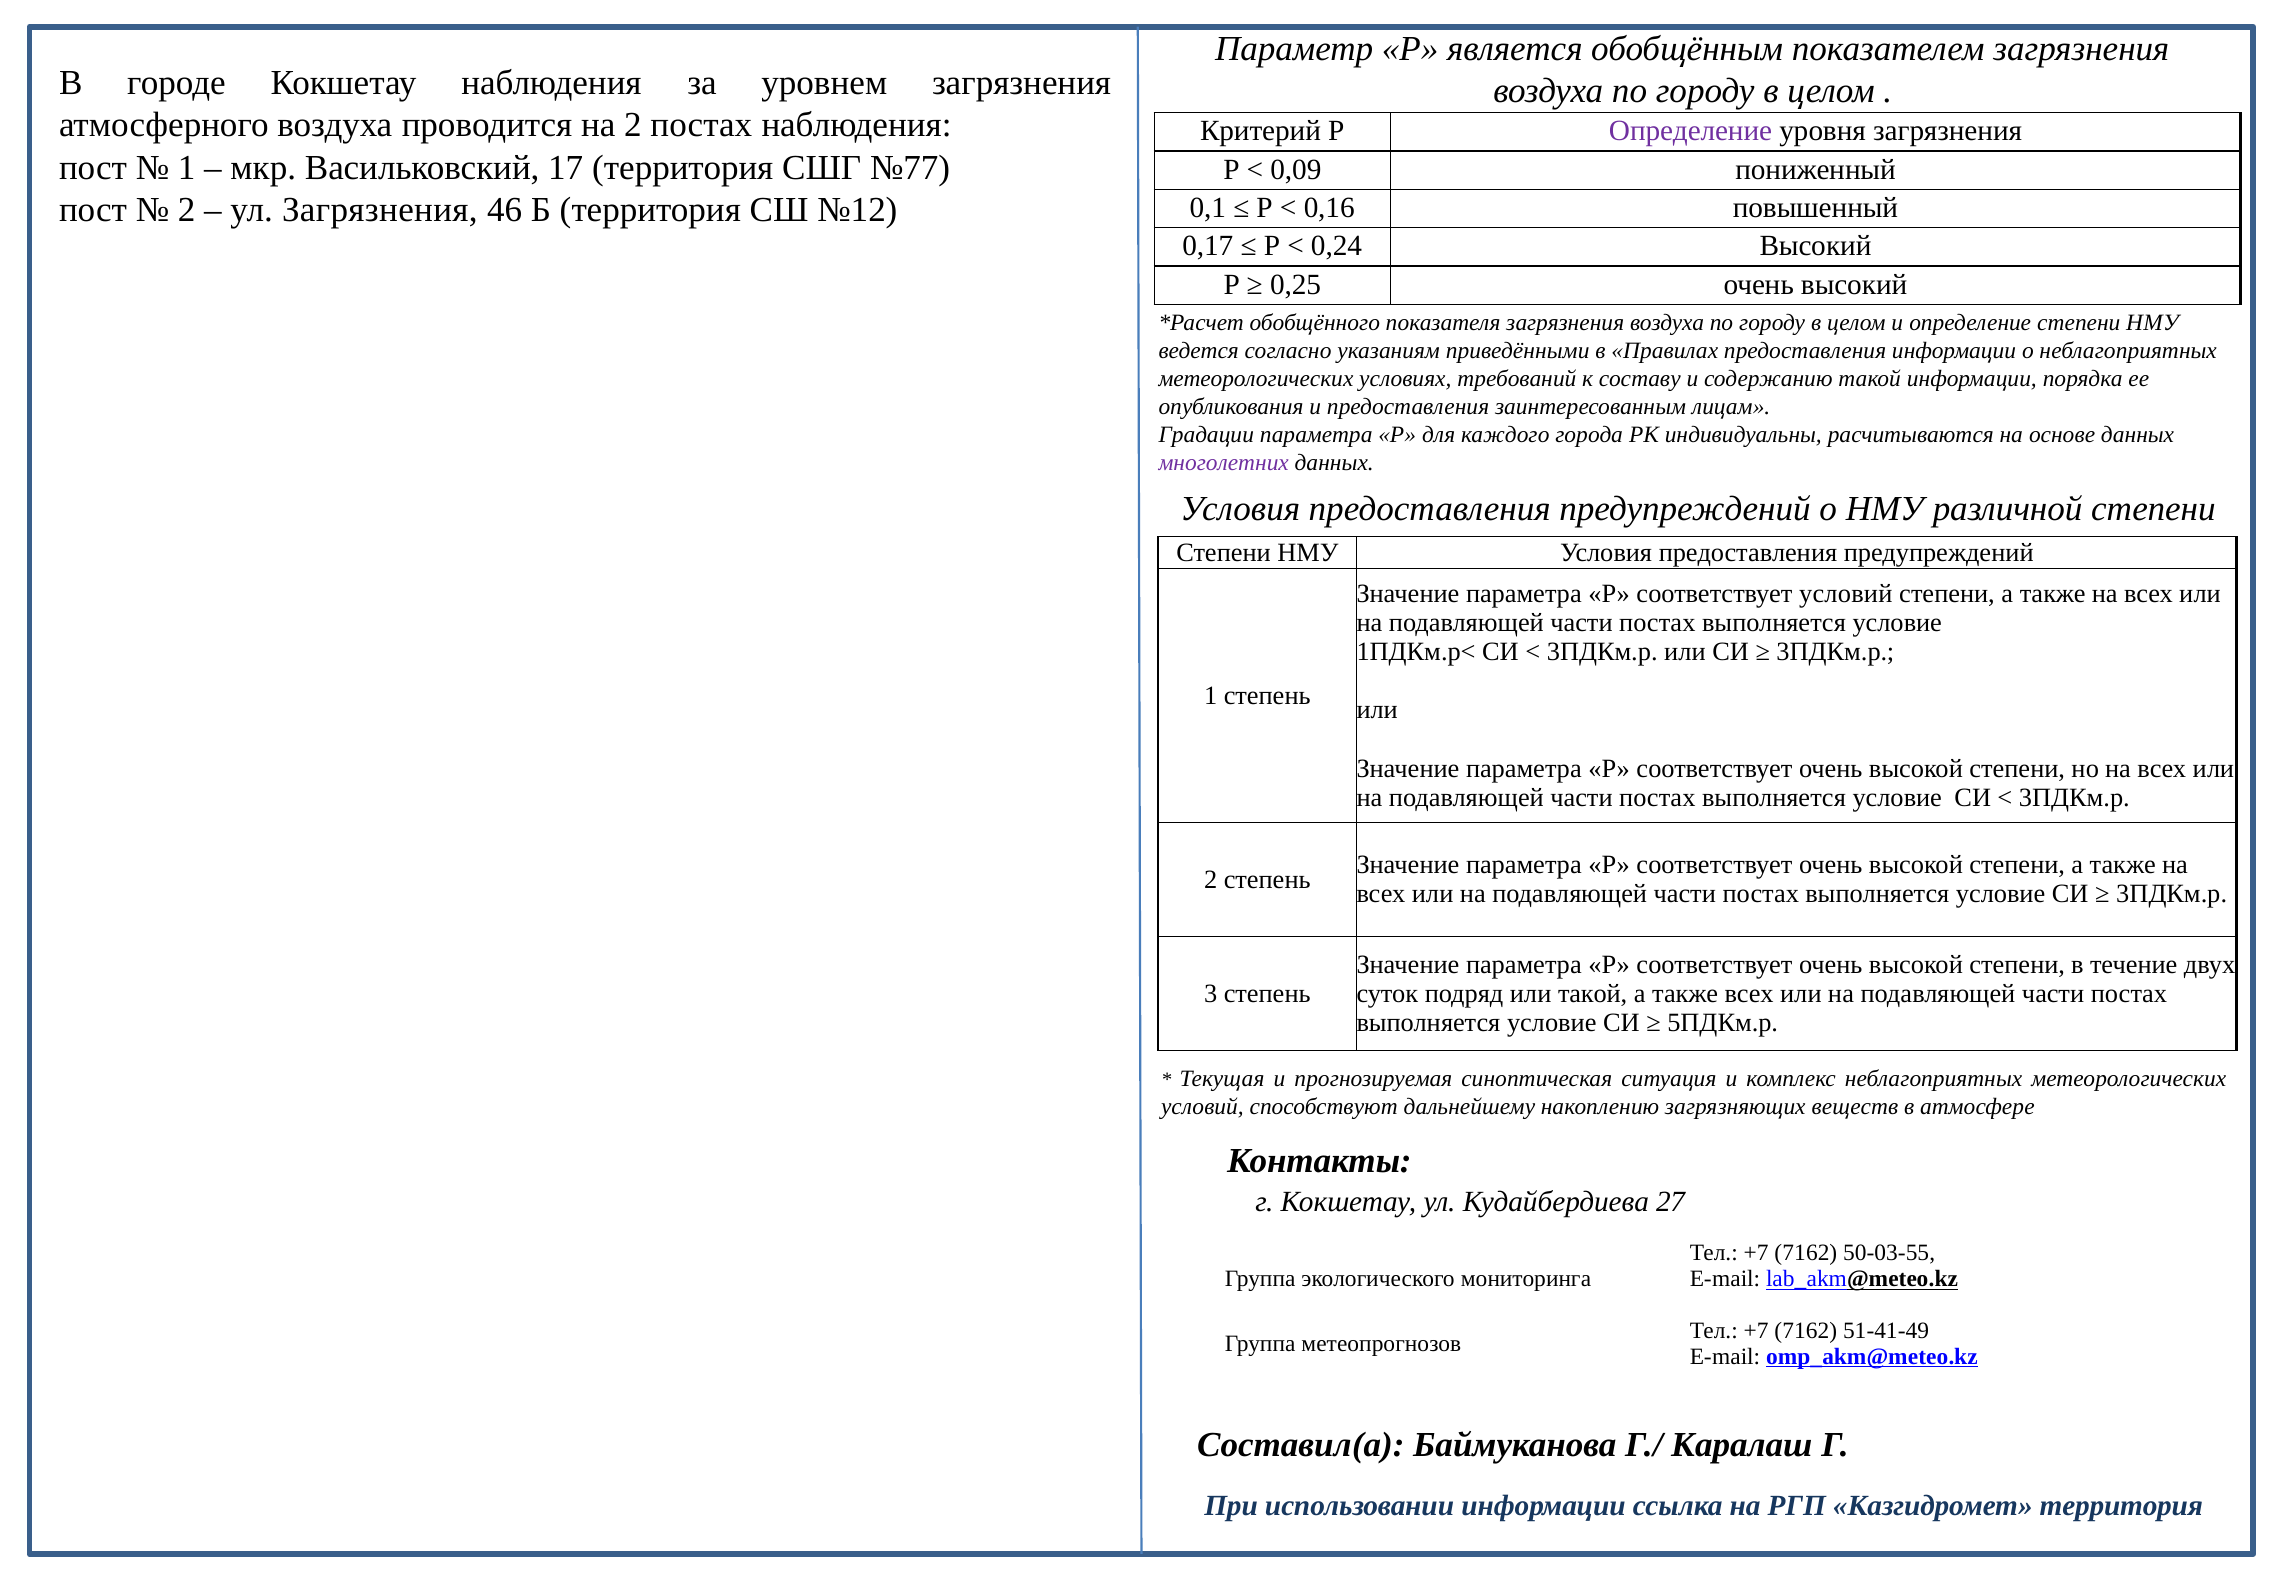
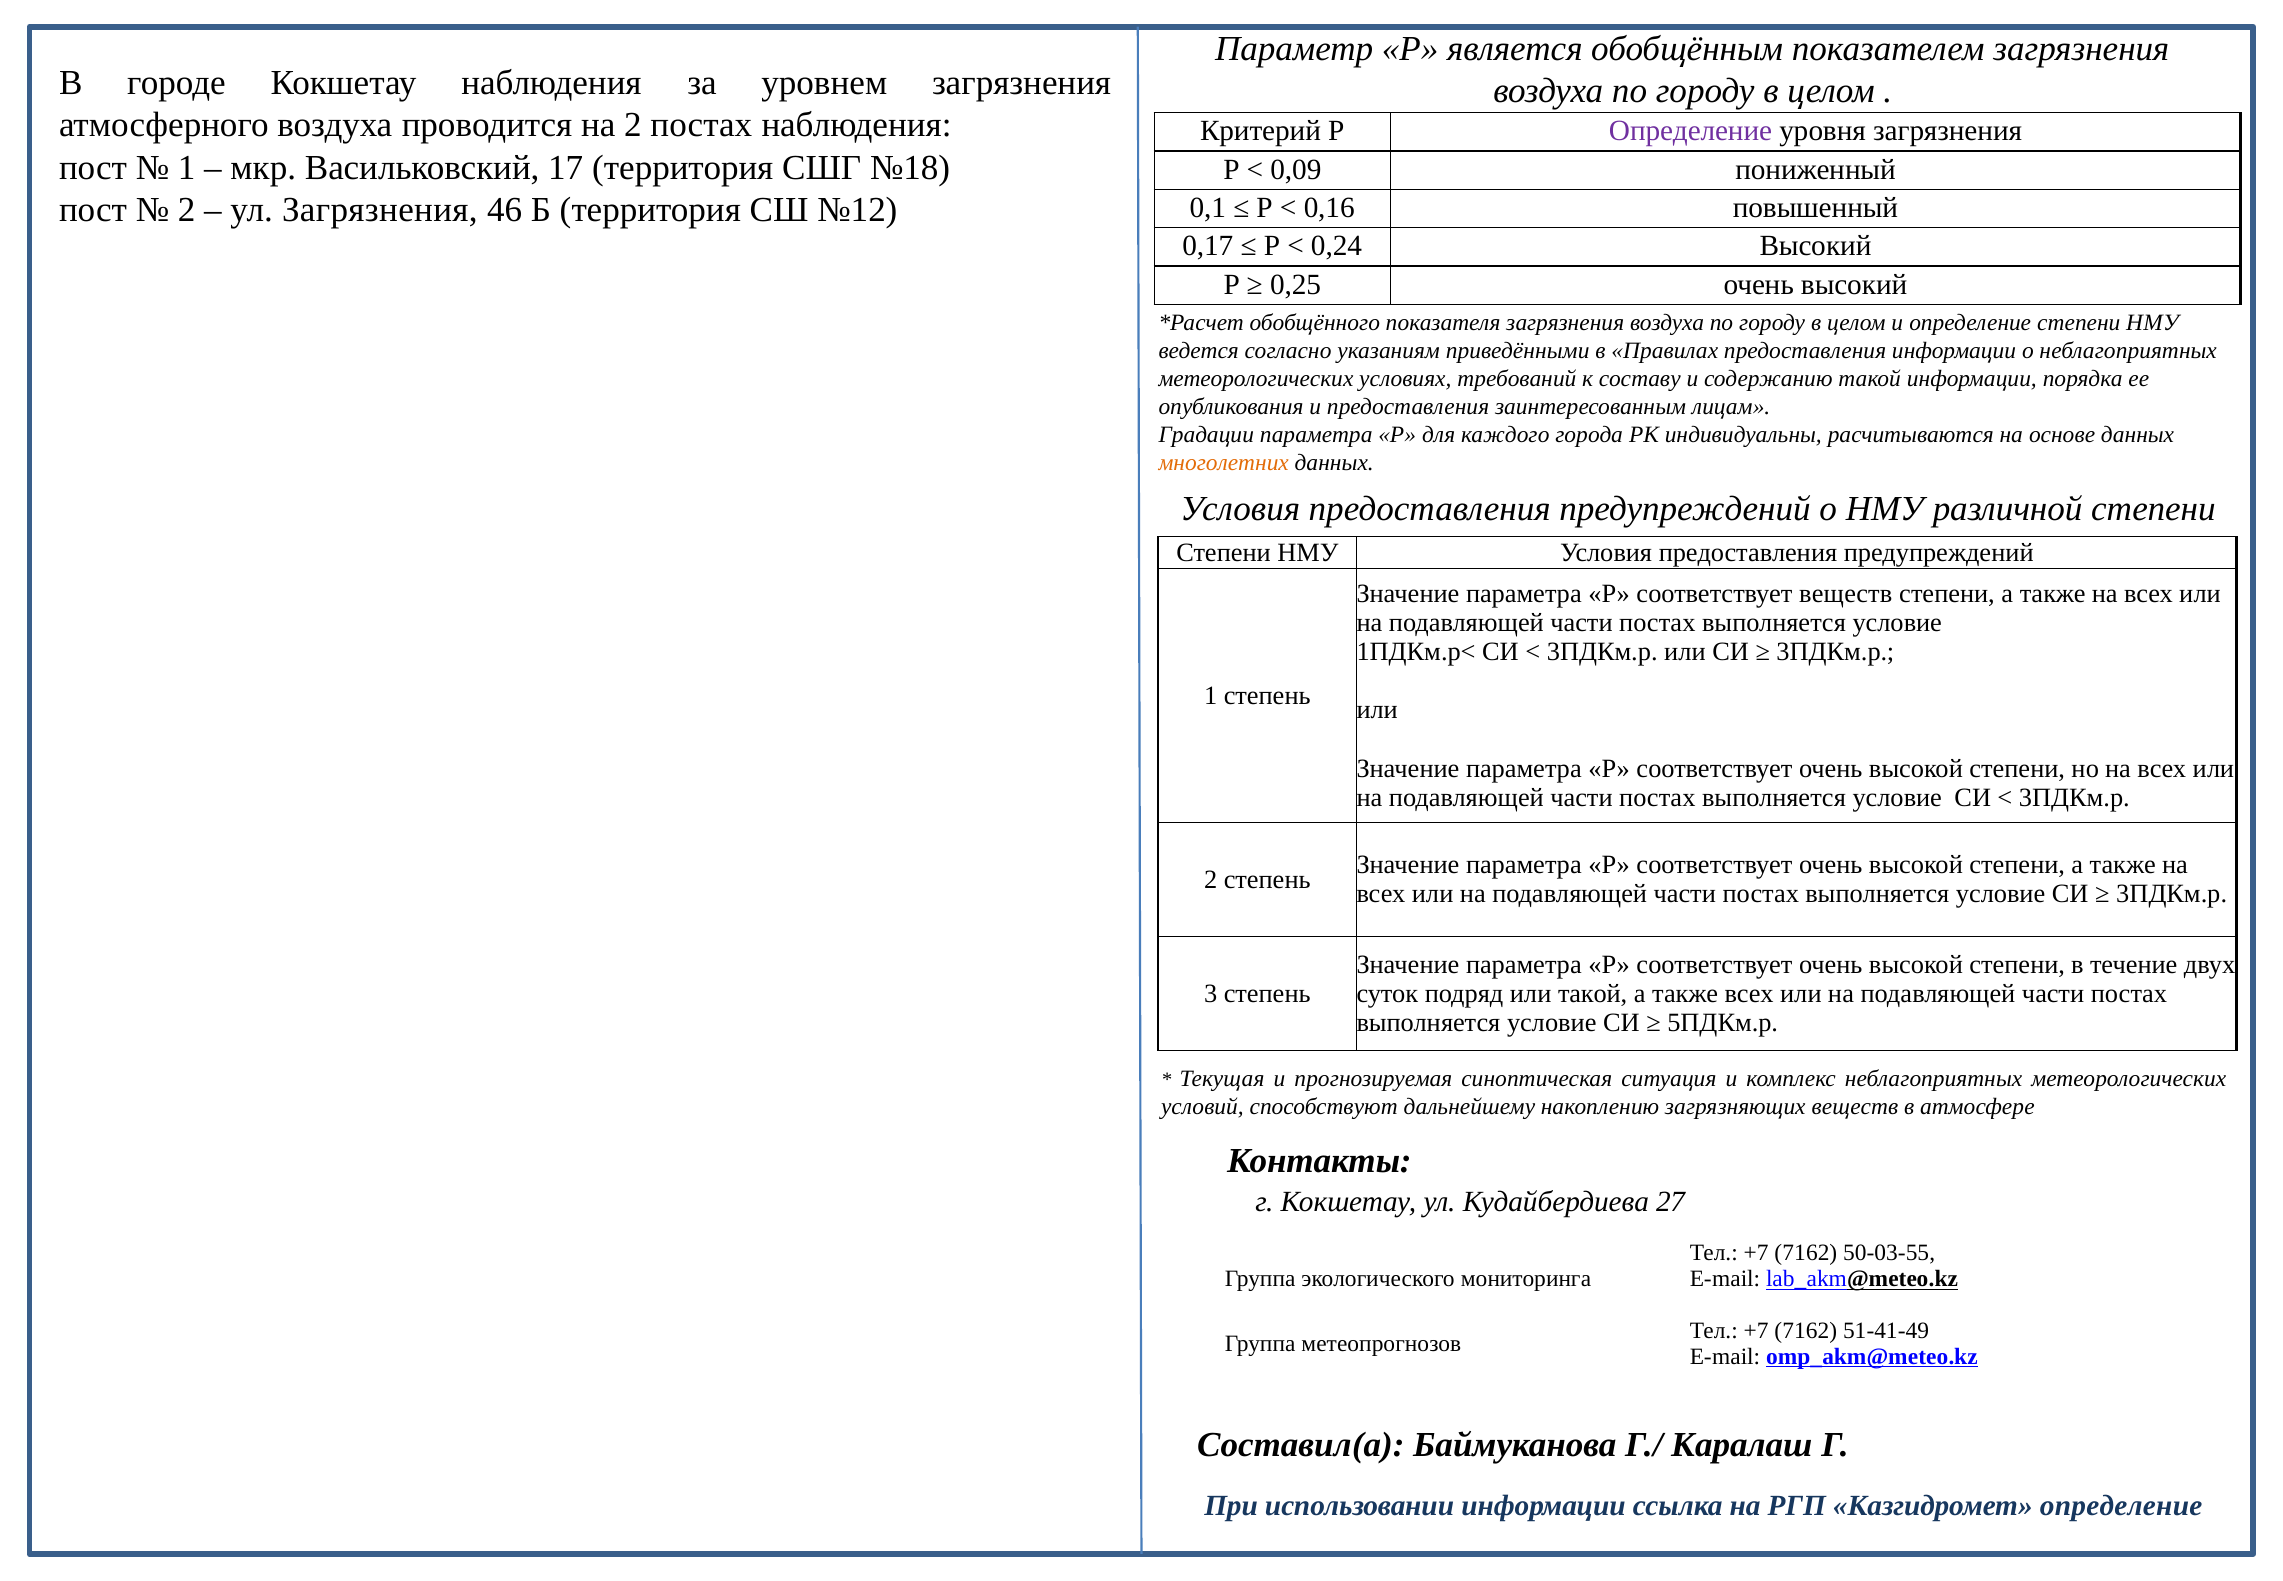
№77: №77 -> №18
многолетних colour: purple -> orange
соответствует условий: условий -> веществ
Казгидромет территория: территория -> определение
